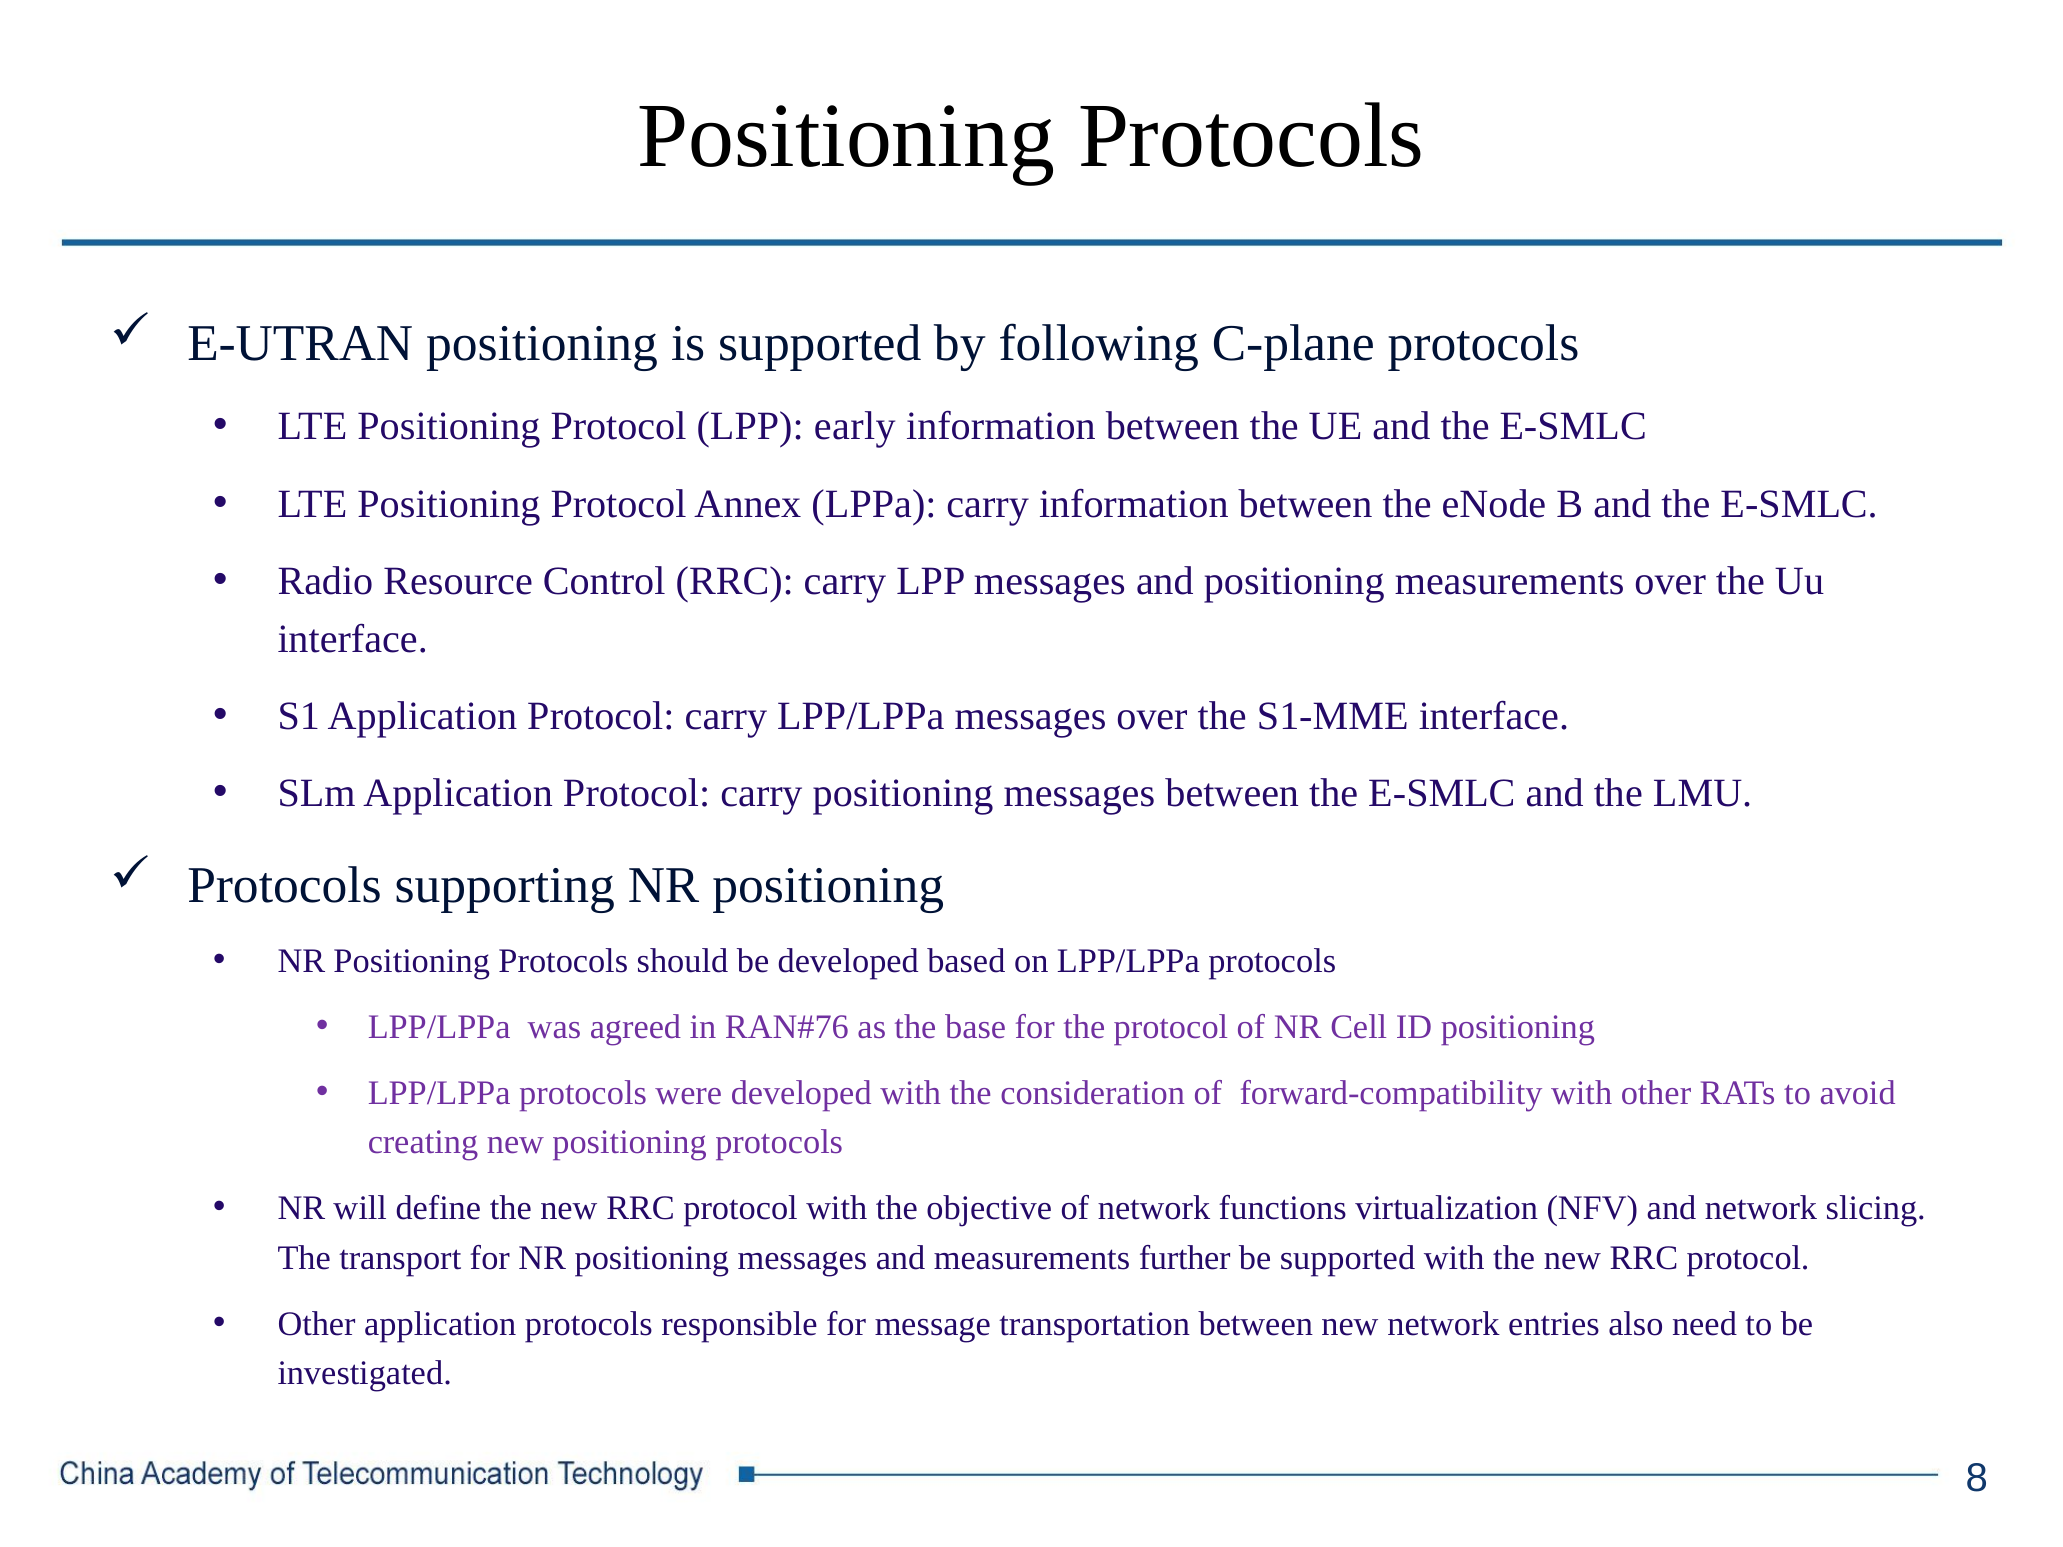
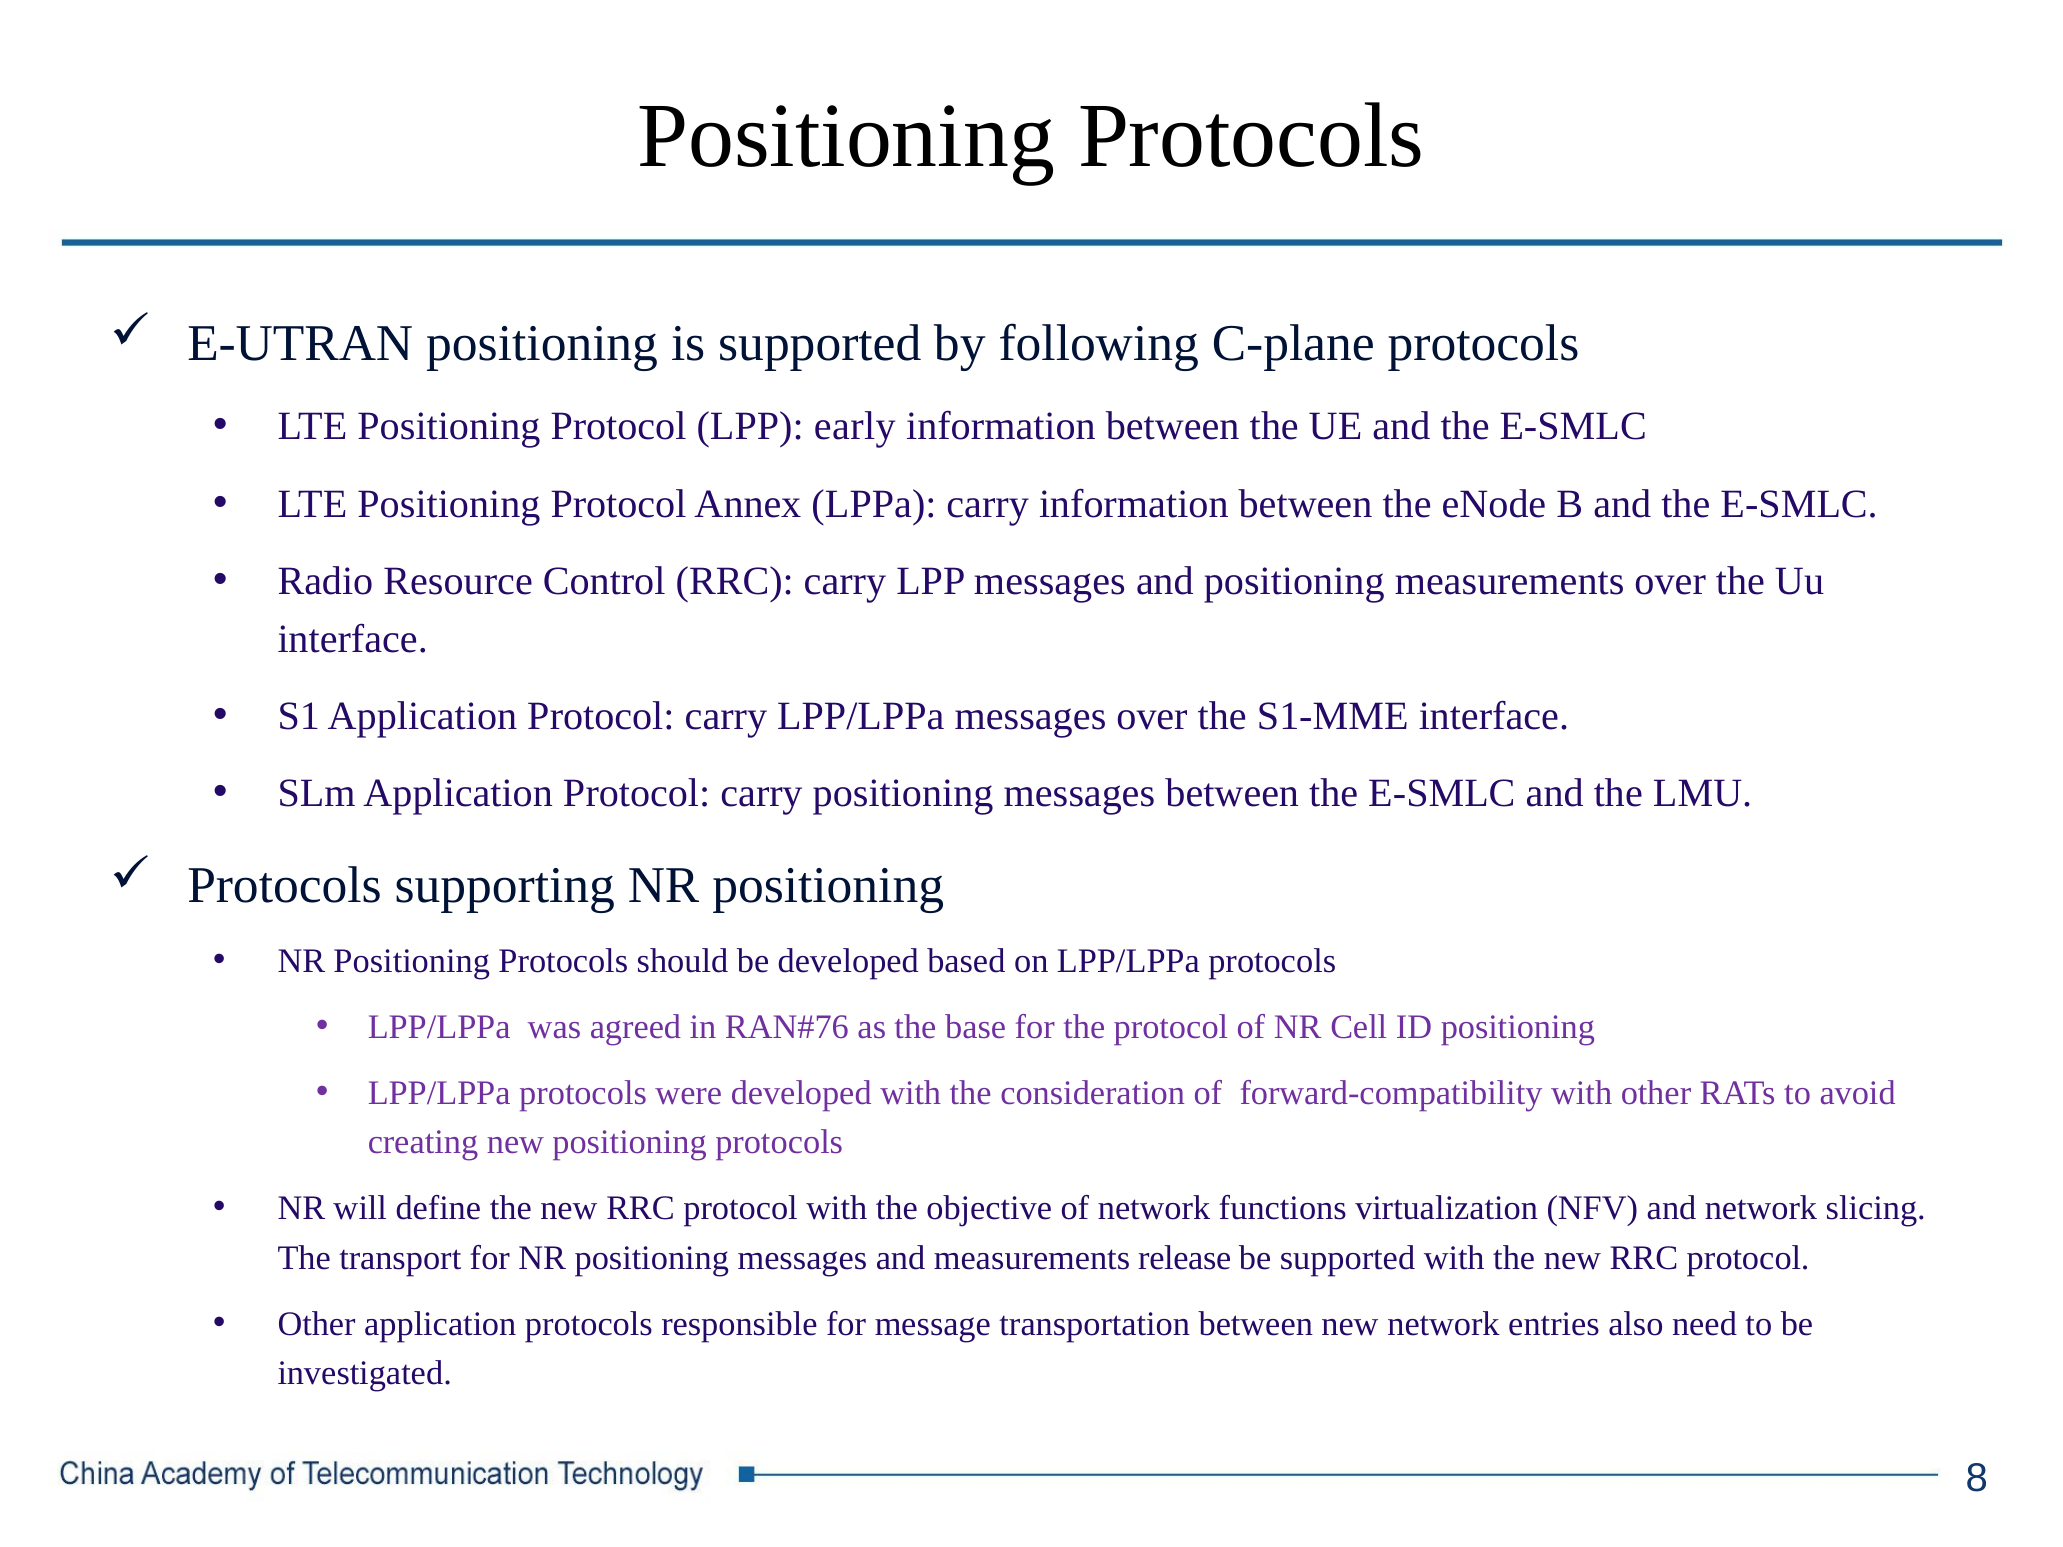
further: further -> release
